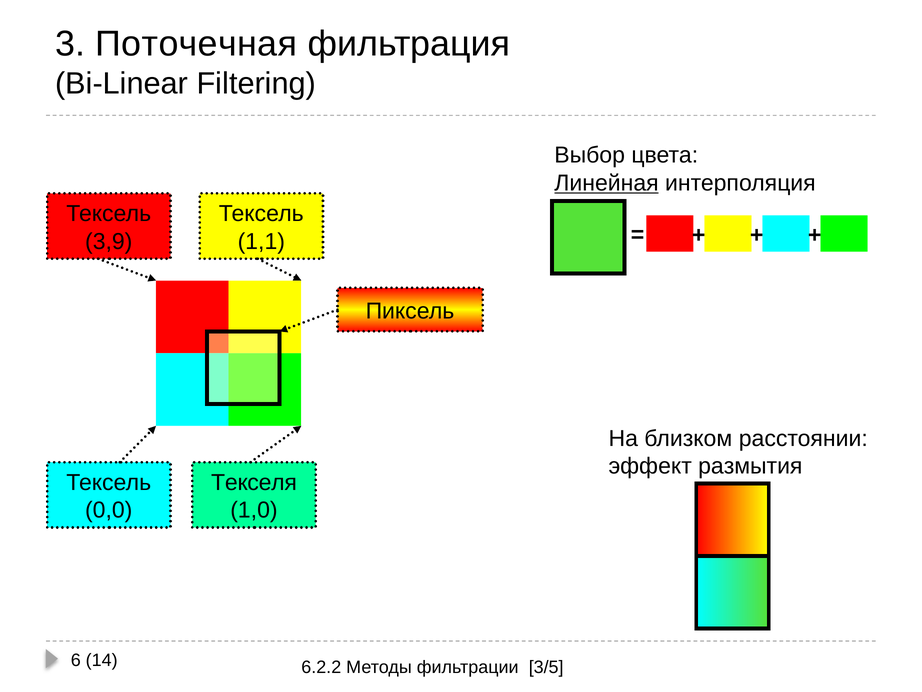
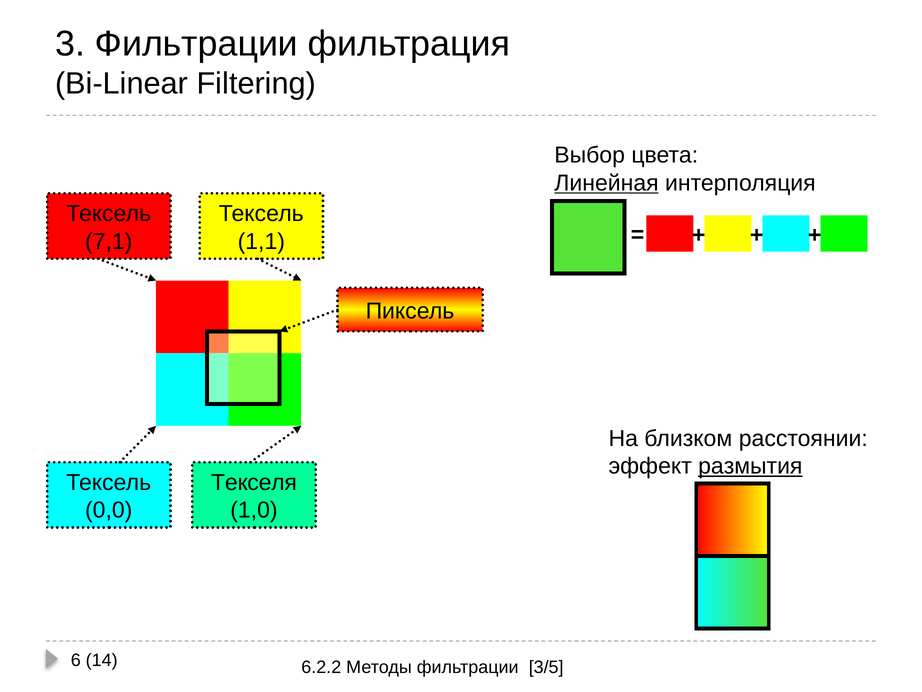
3 Поточечная: Поточечная -> Фильтрации
3,9: 3,9 -> 7,1
размытия underline: none -> present
